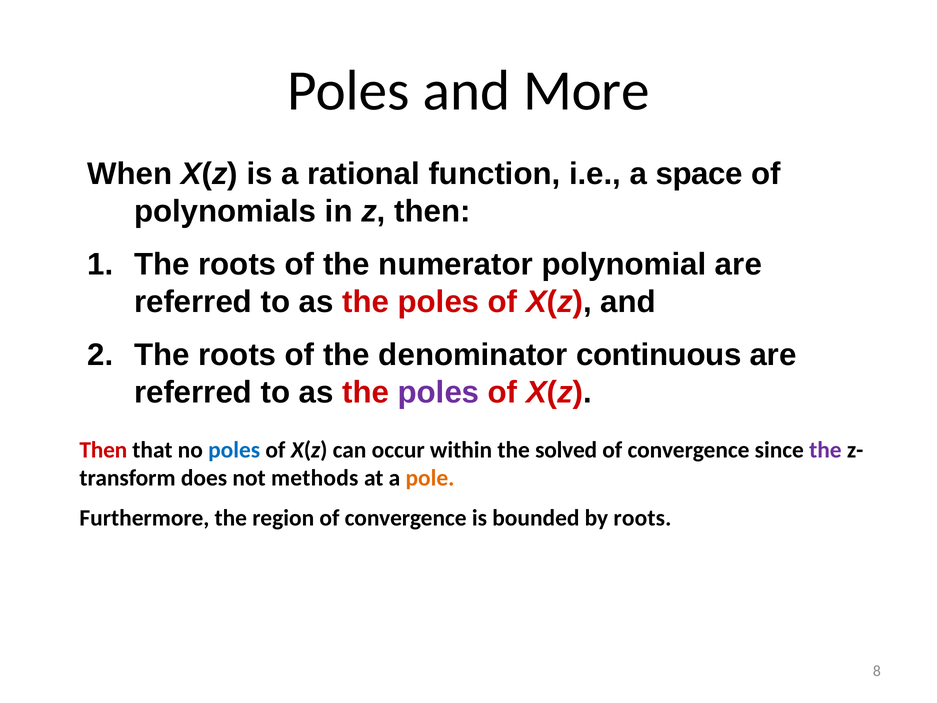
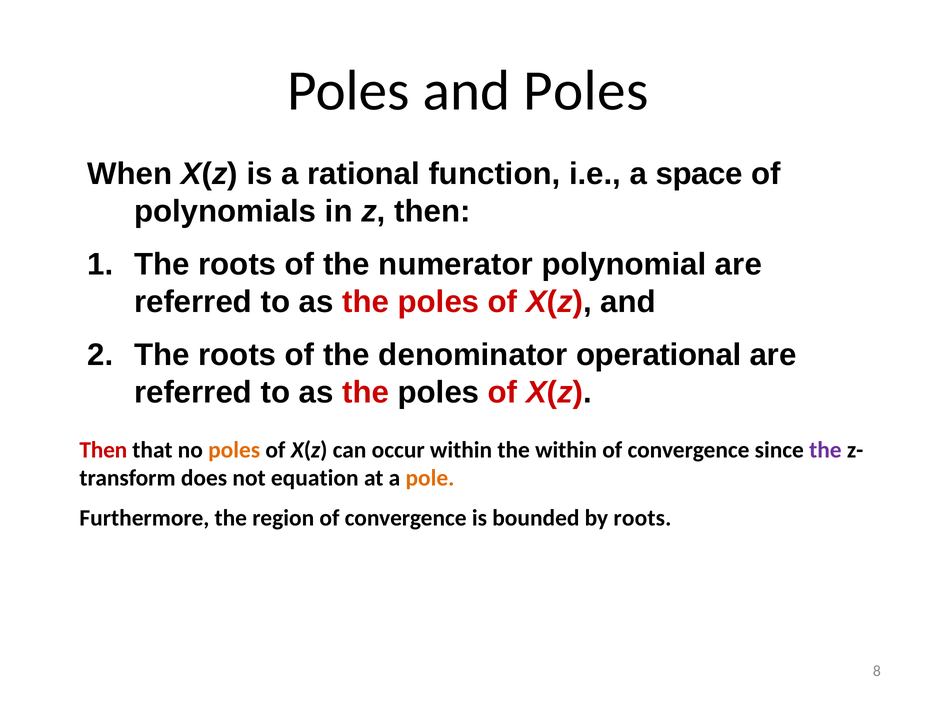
and More: More -> Poles
continuous: continuous -> operational
poles at (438, 392) colour: purple -> black
poles at (234, 450) colour: blue -> orange
the solved: solved -> within
methods: methods -> equation
